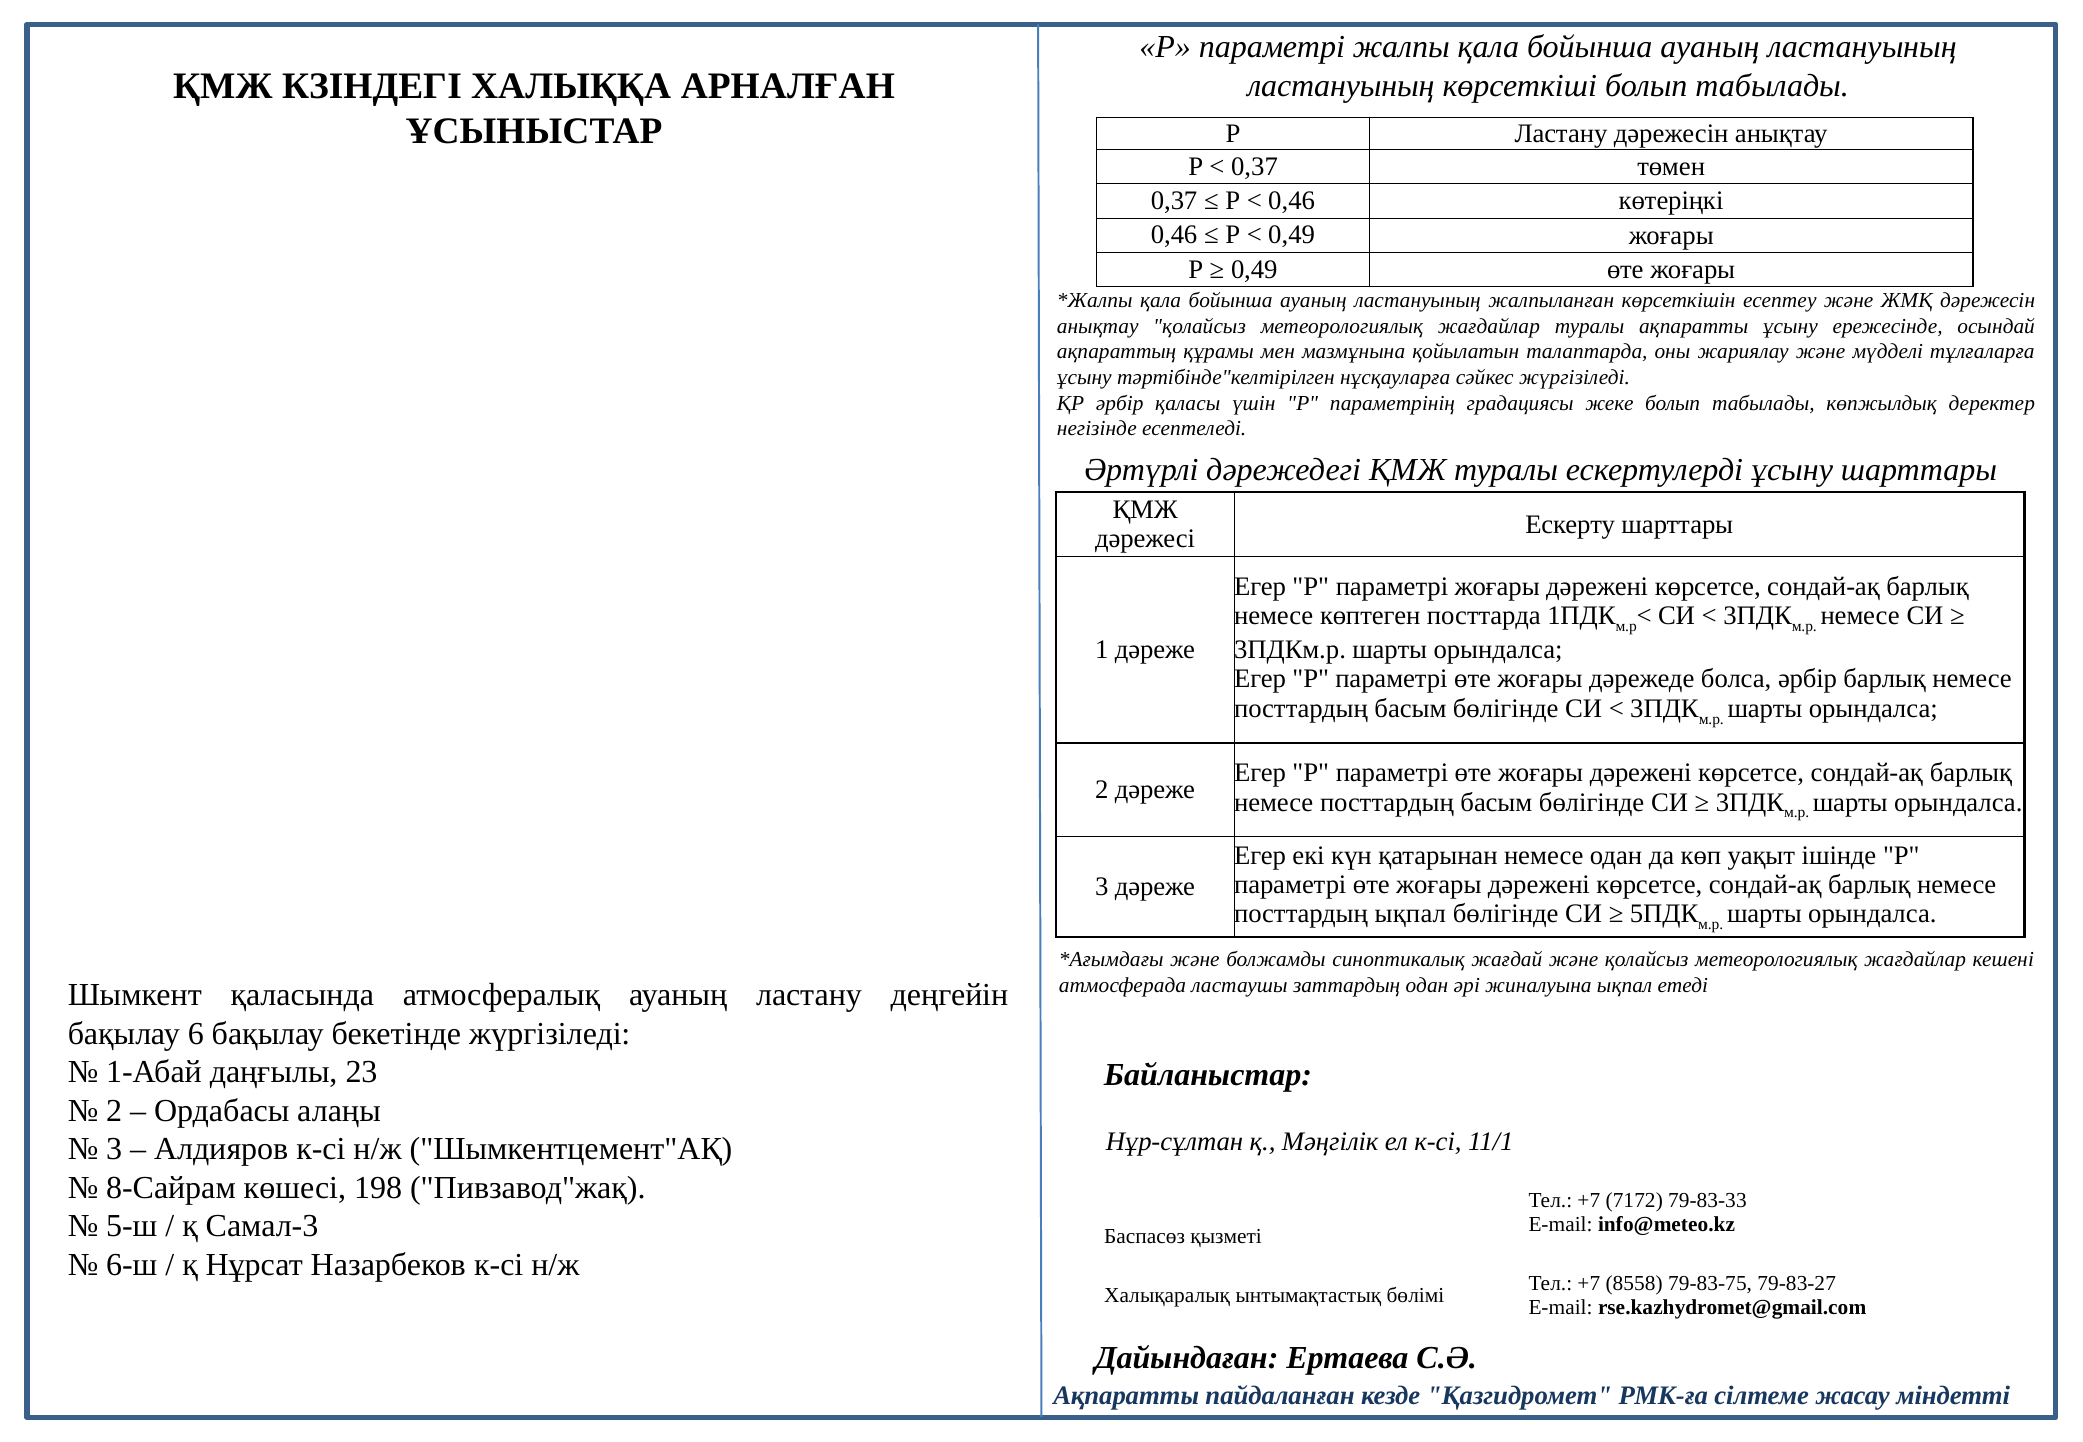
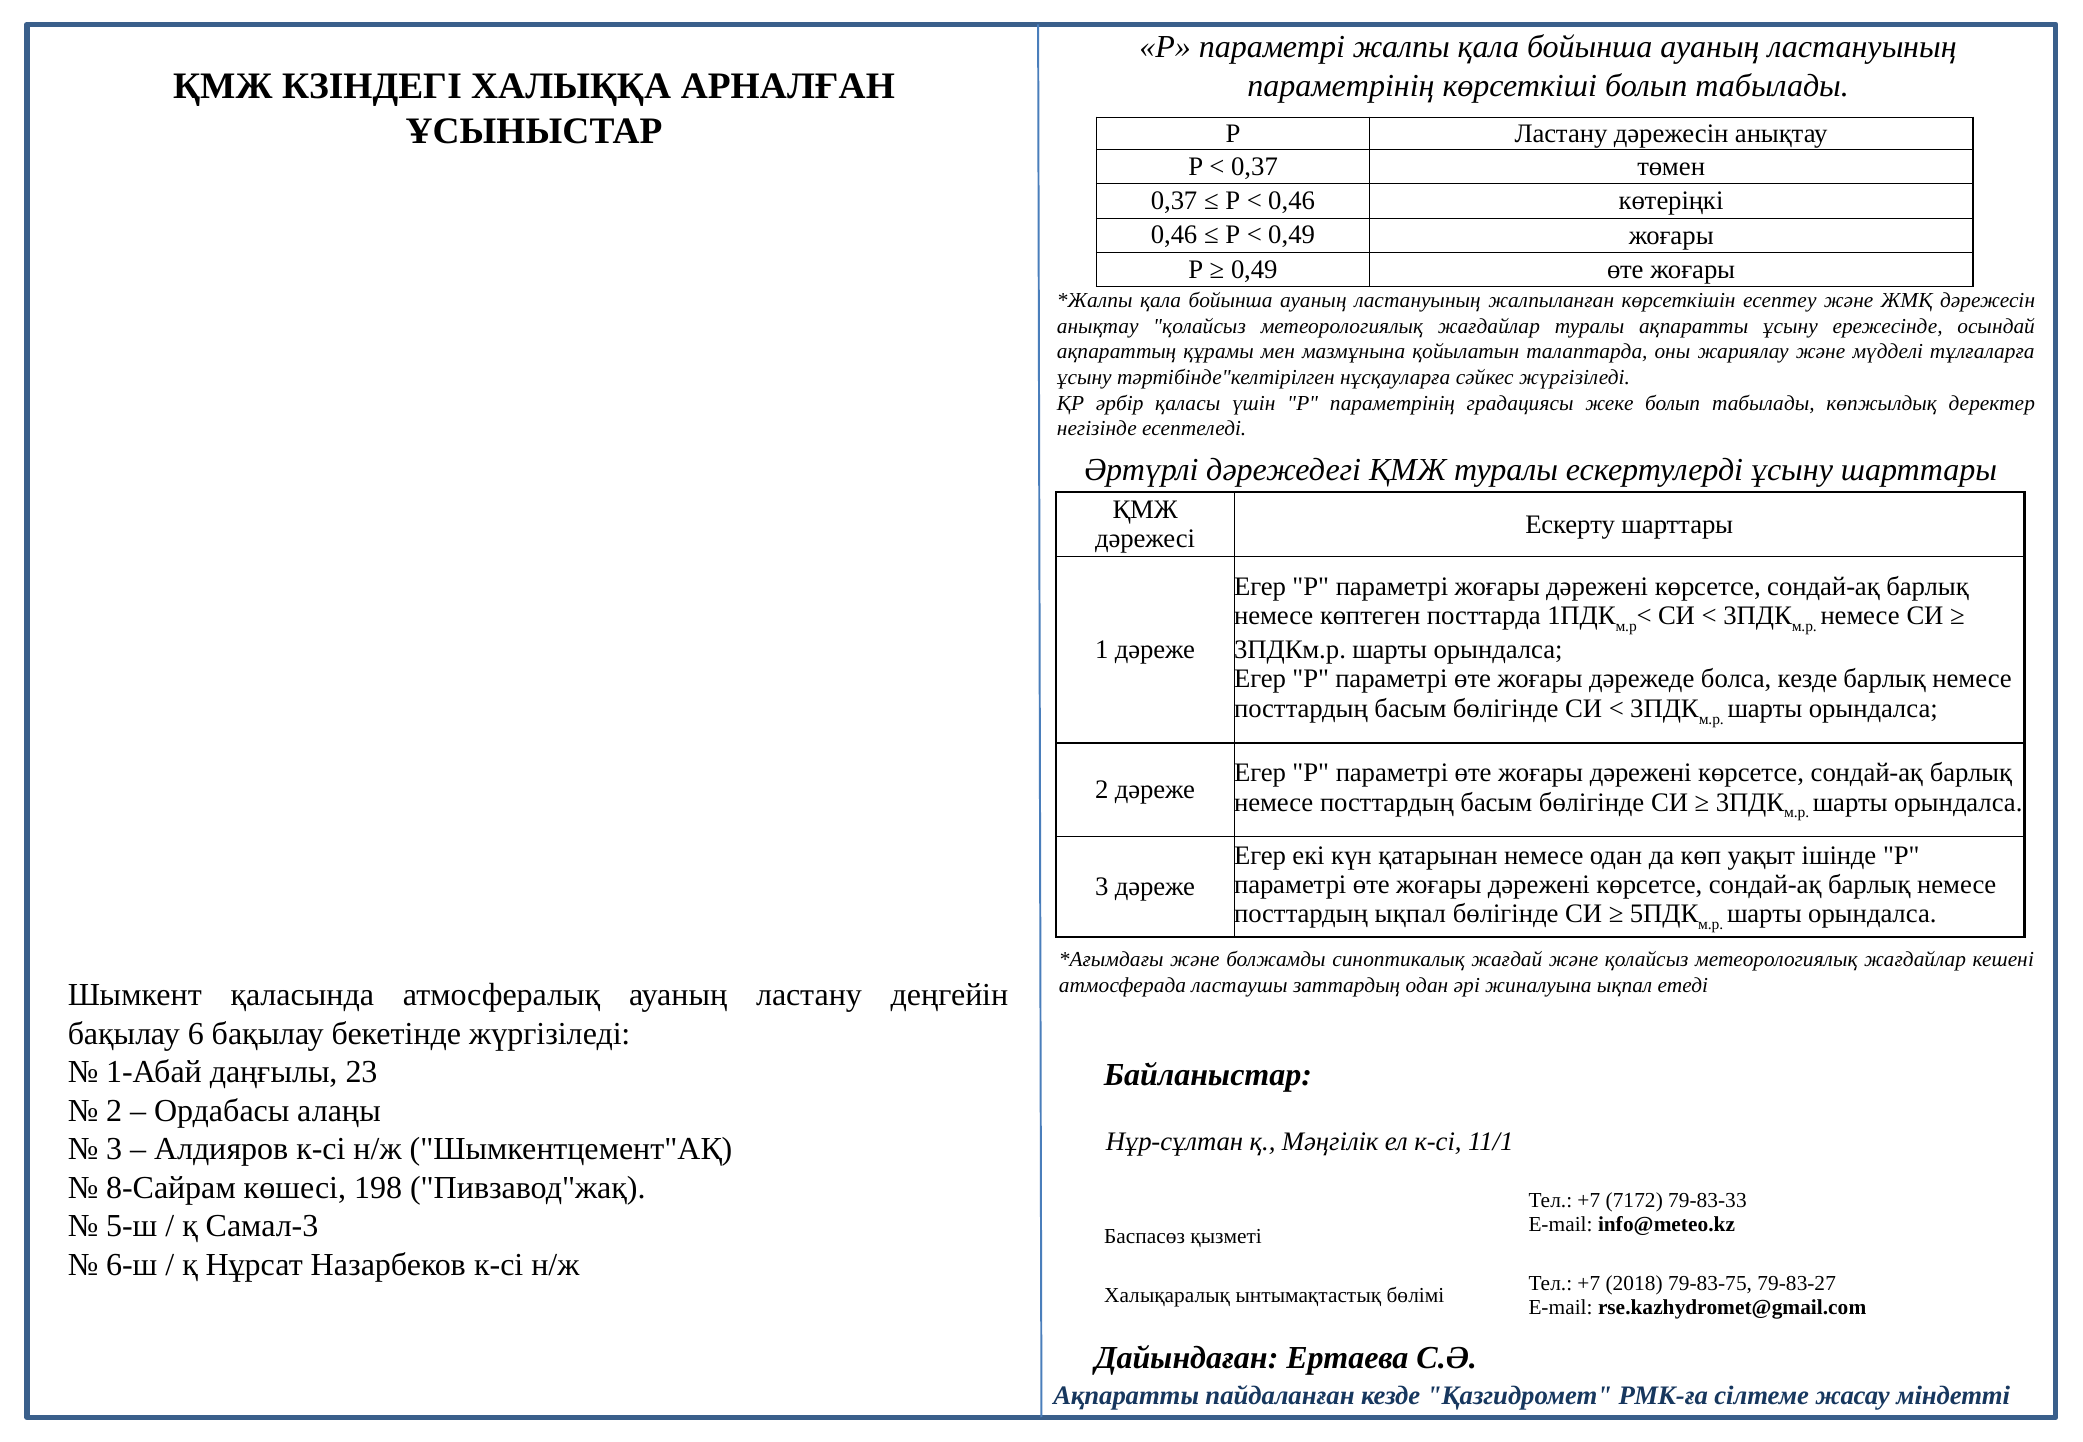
ластануының at (1341, 86): ластануының -> параметрінің
болса әрбір: әрбір -> кезде
8558: 8558 -> 2018
